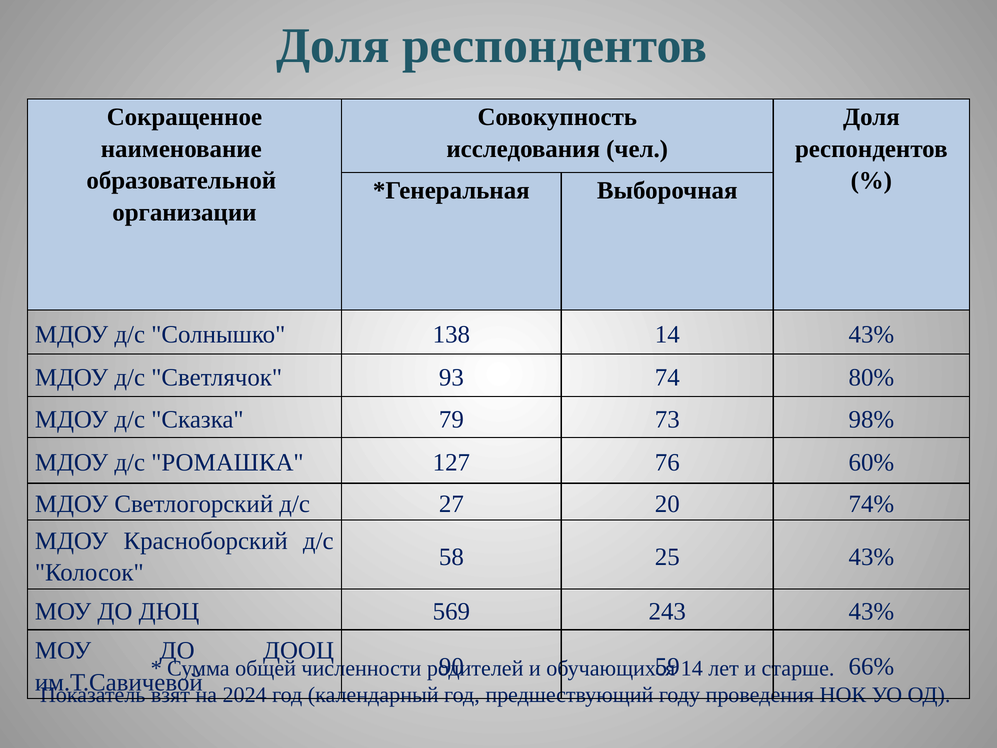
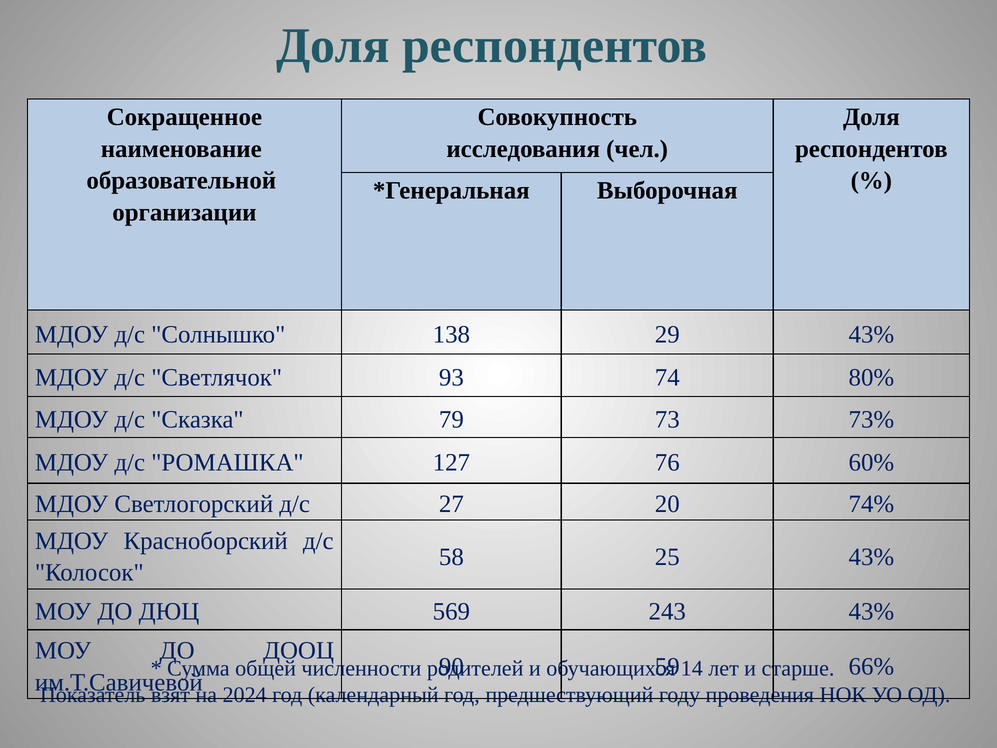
138 14: 14 -> 29
98%: 98% -> 73%
